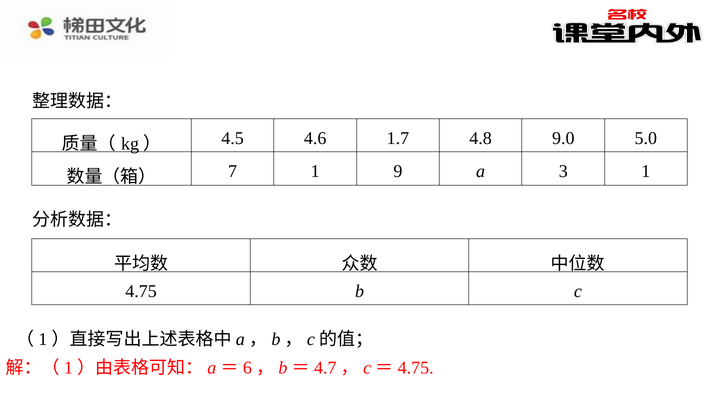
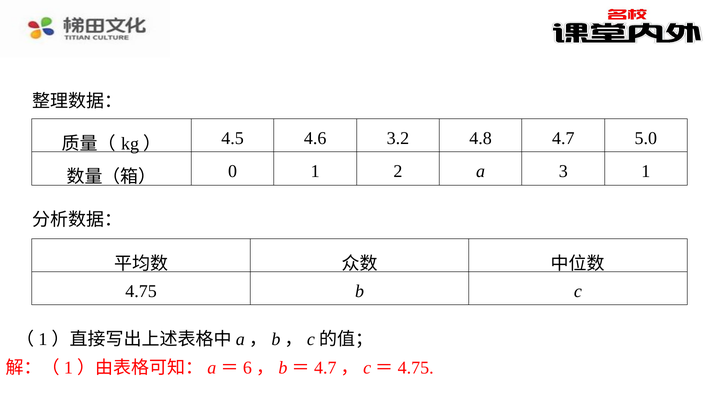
1.7: 1.7 -> 3.2
9.0: 9.0 -> 4.7
7: 7 -> 0
9: 9 -> 2
